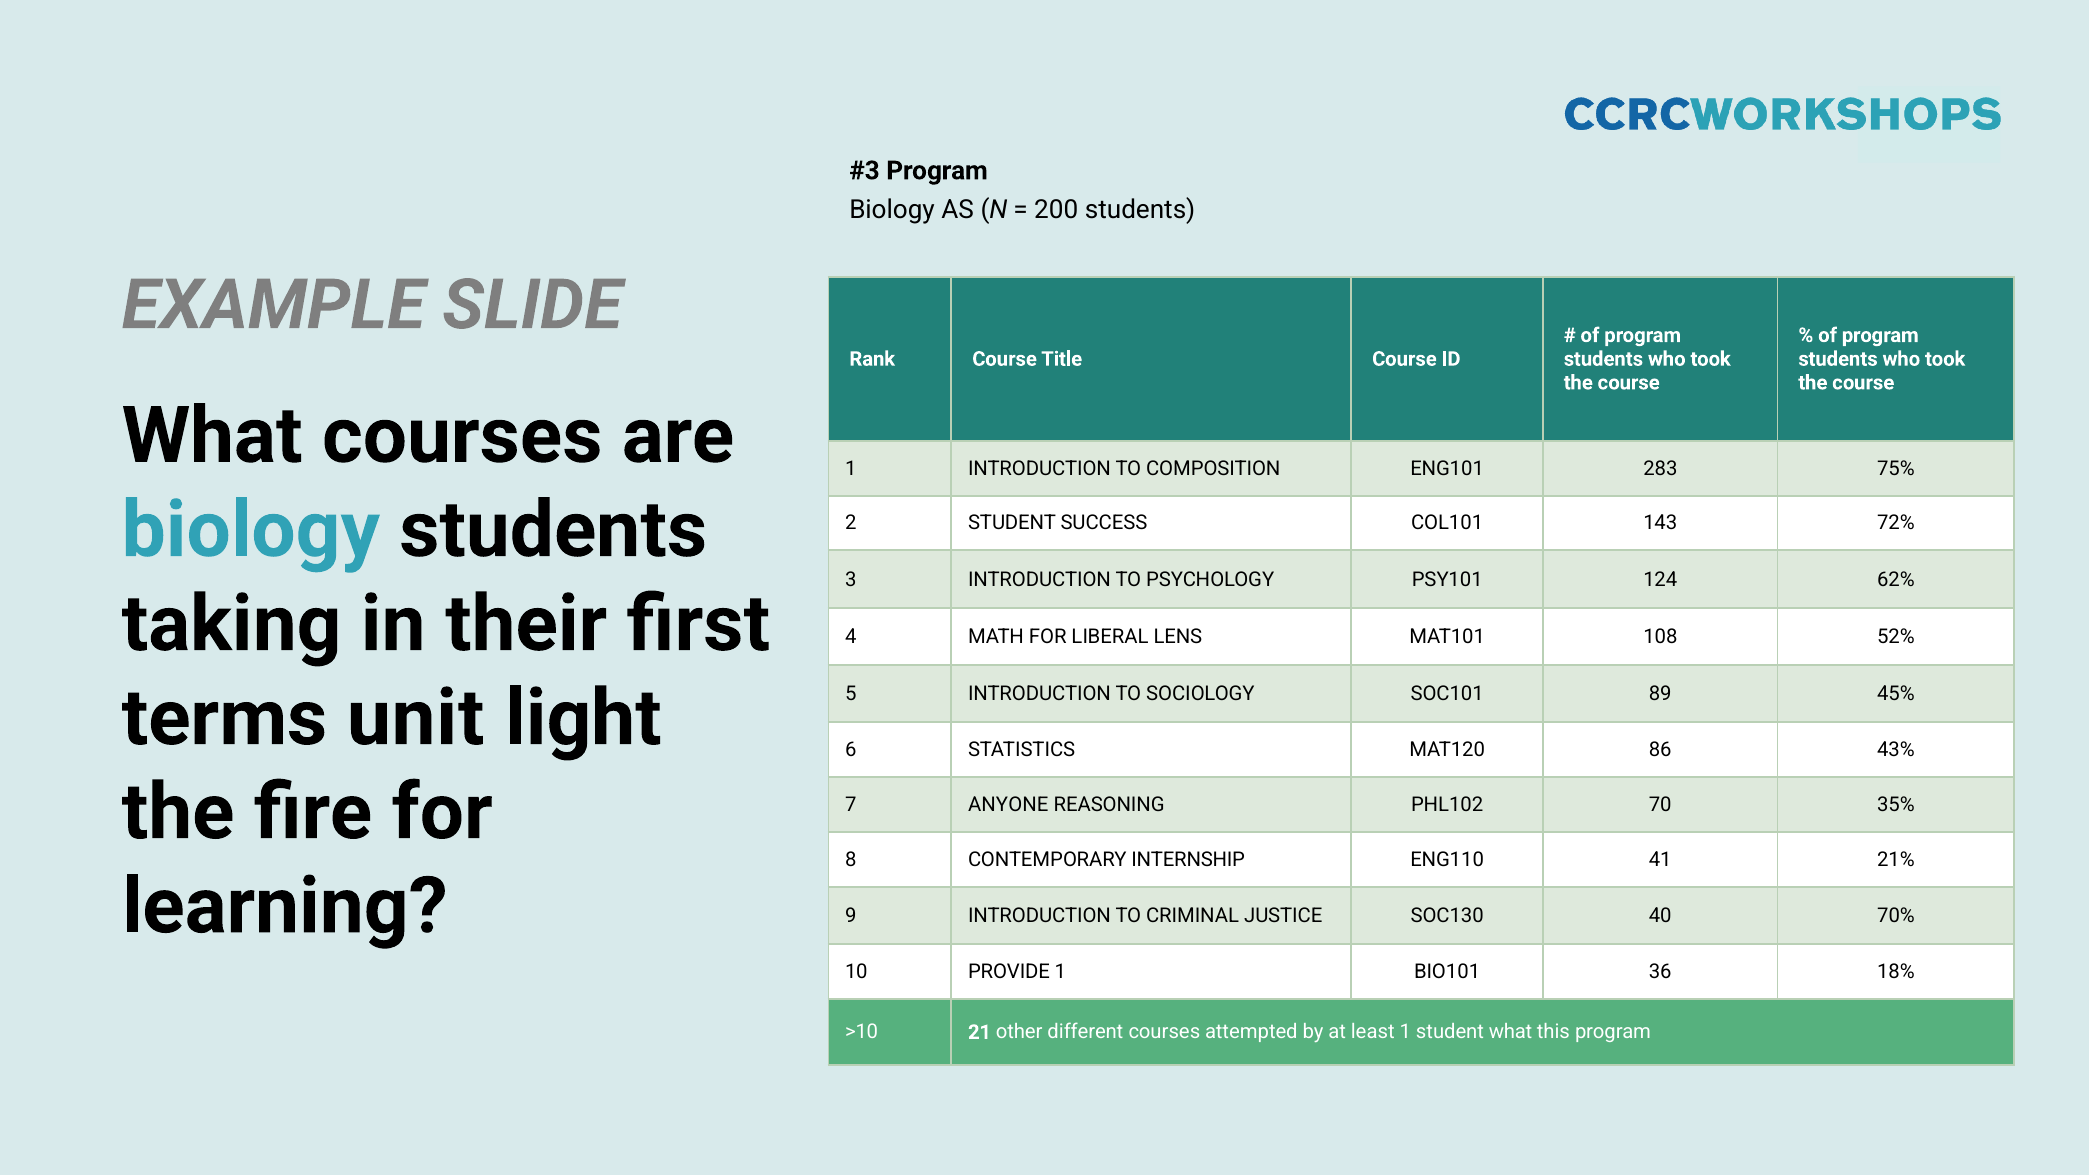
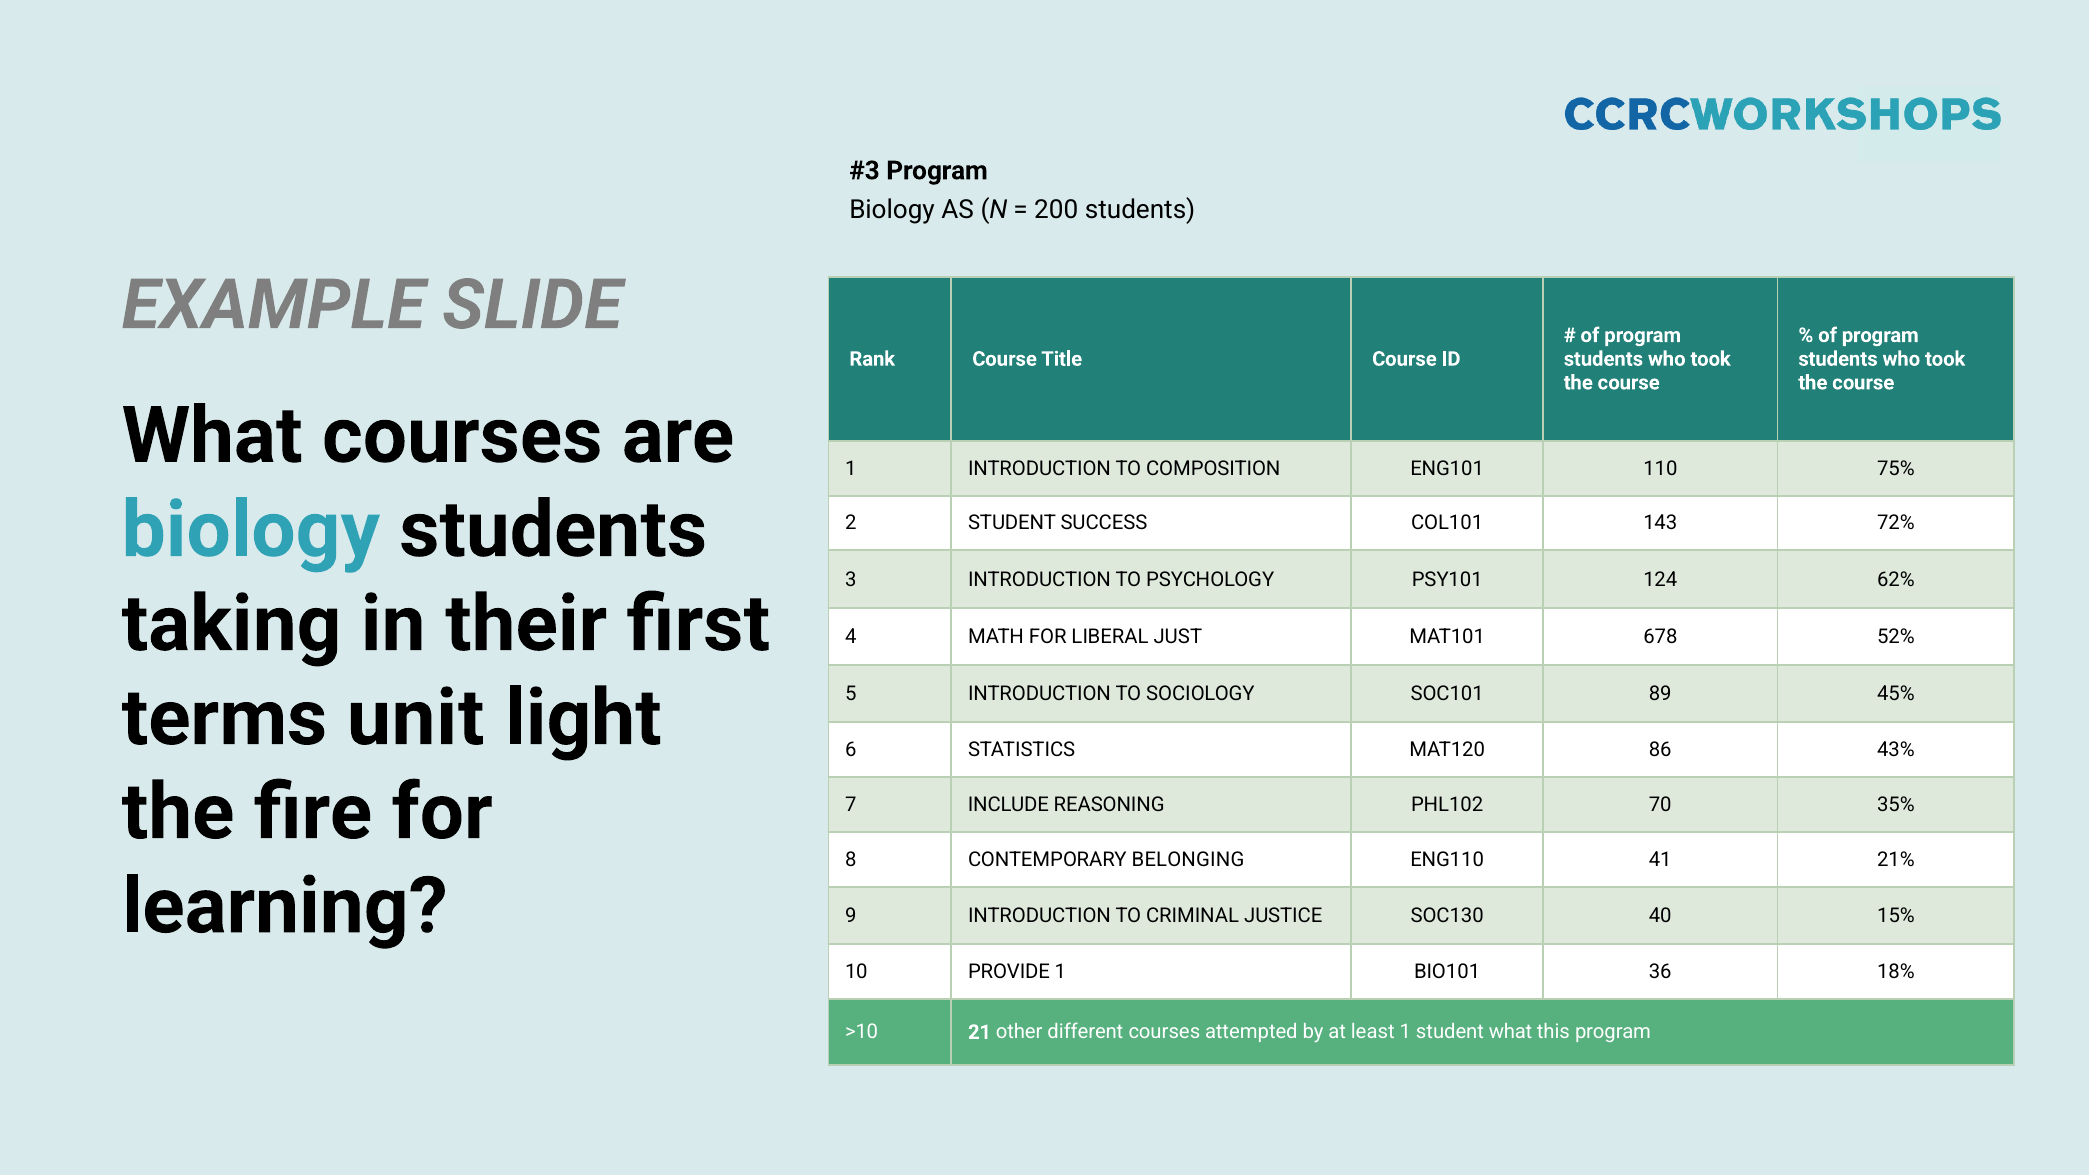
283: 283 -> 110
LENS: LENS -> JUST
108: 108 -> 678
ANYONE: ANYONE -> INCLUDE
INTERNSHIP: INTERNSHIP -> BELONGING
70%: 70% -> 15%
